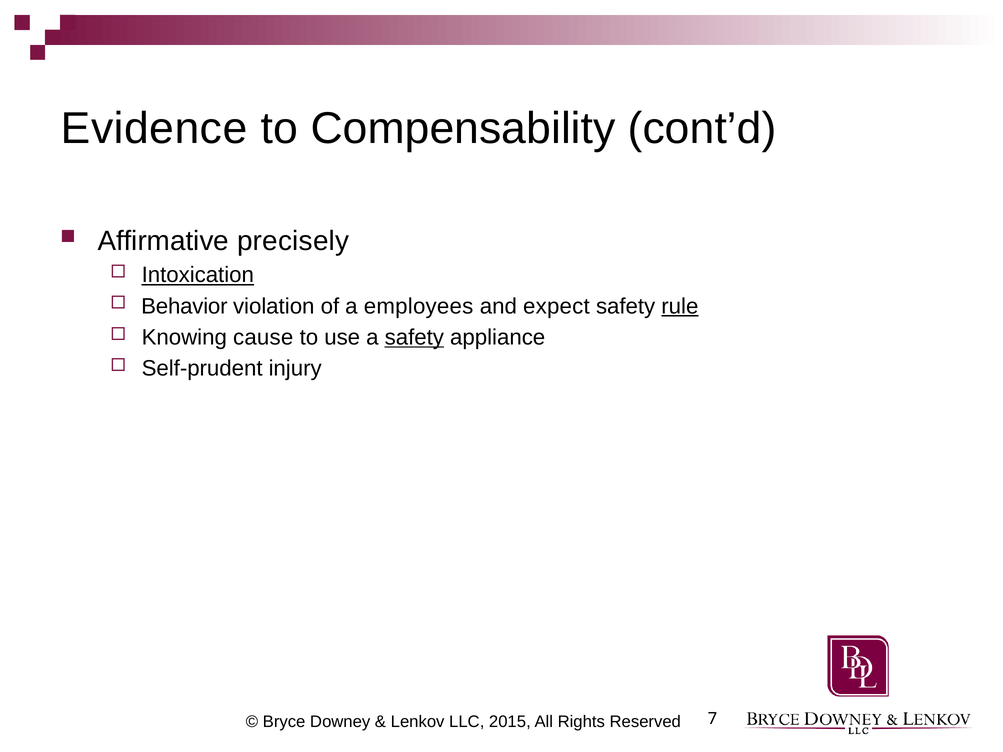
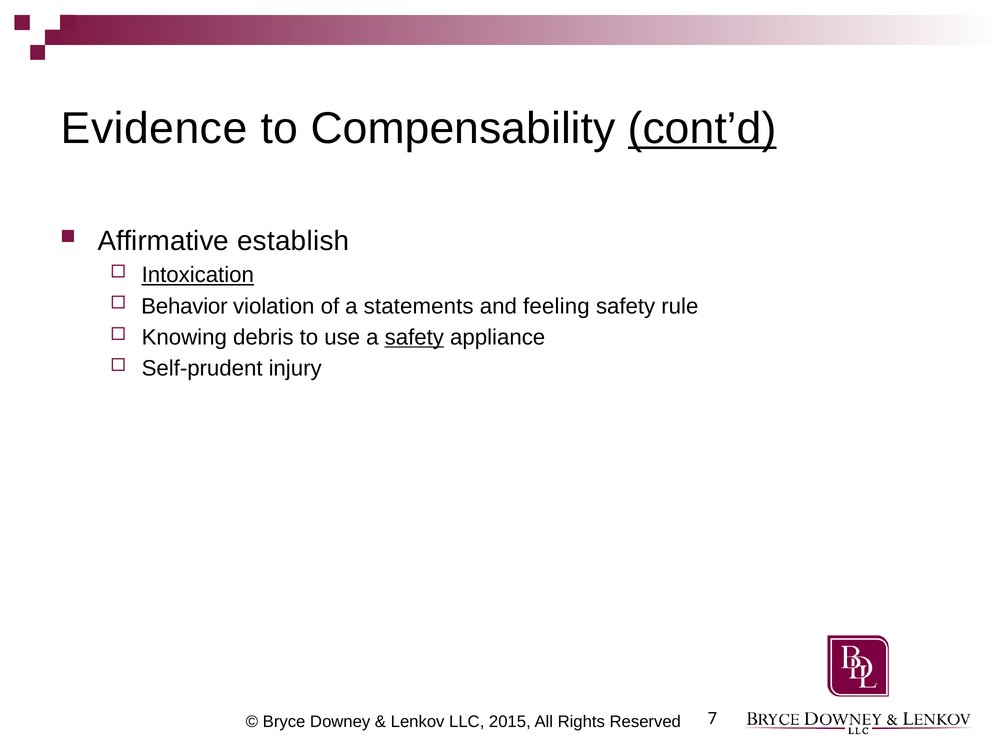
cont’d underline: none -> present
precisely: precisely -> establish
employees: employees -> statements
expect: expect -> feeling
rule underline: present -> none
cause: cause -> debris
